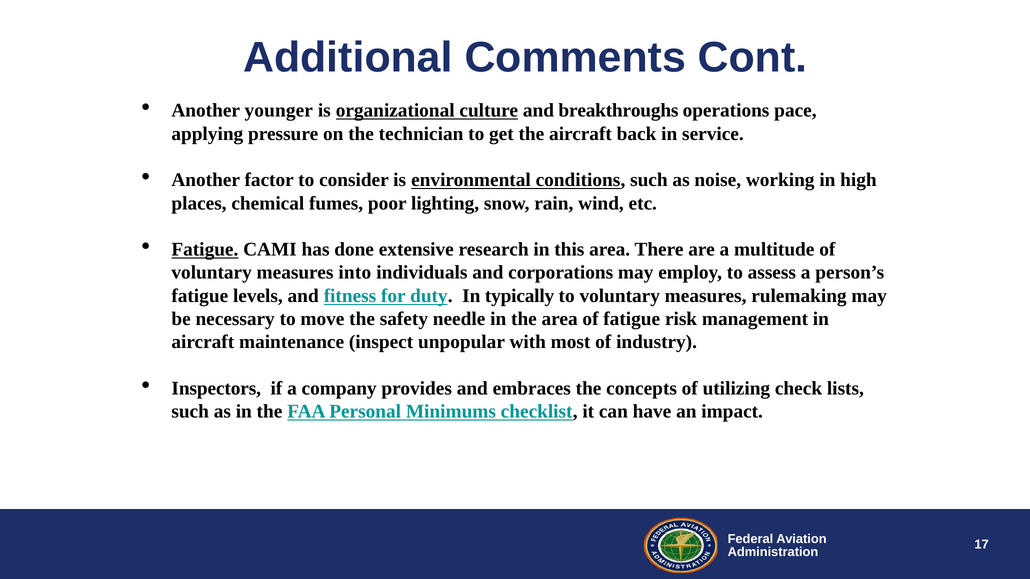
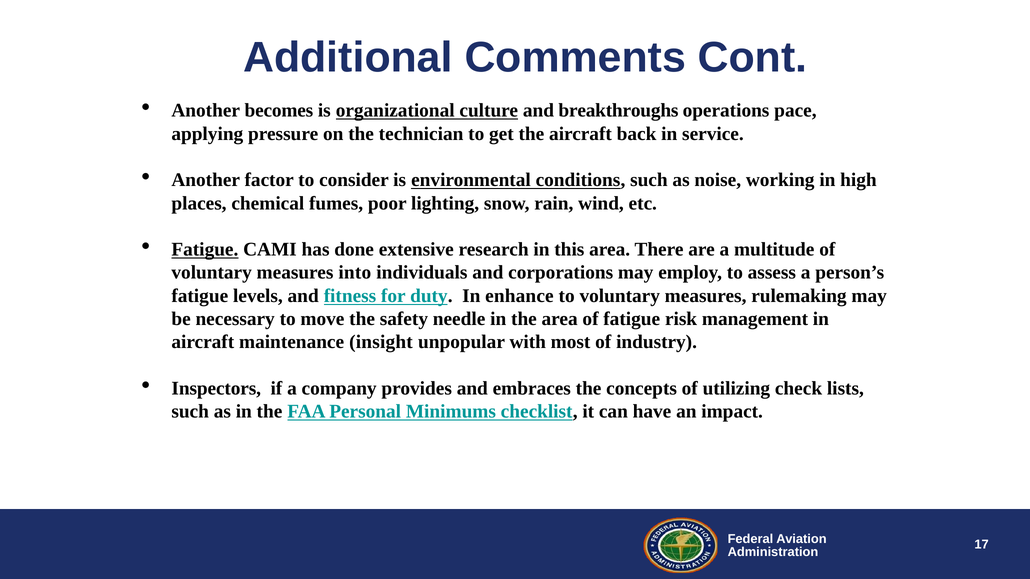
younger: younger -> becomes
typically: typically -> enhance
inspect: inspect -> insight
